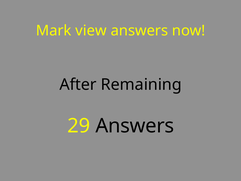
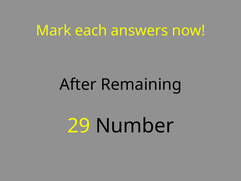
view: view -> each
29 Answers: Answers -> Number
